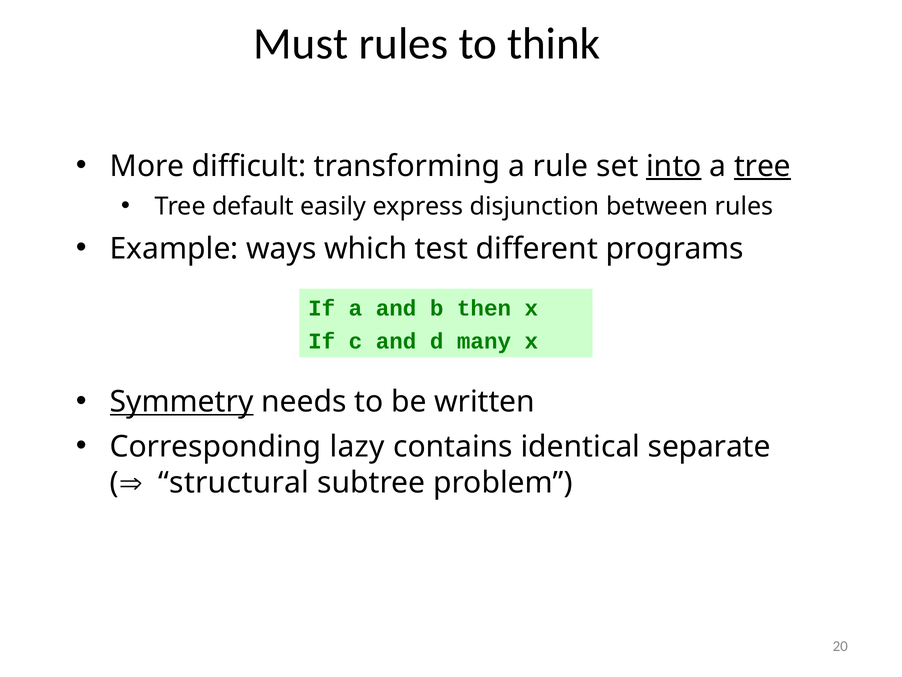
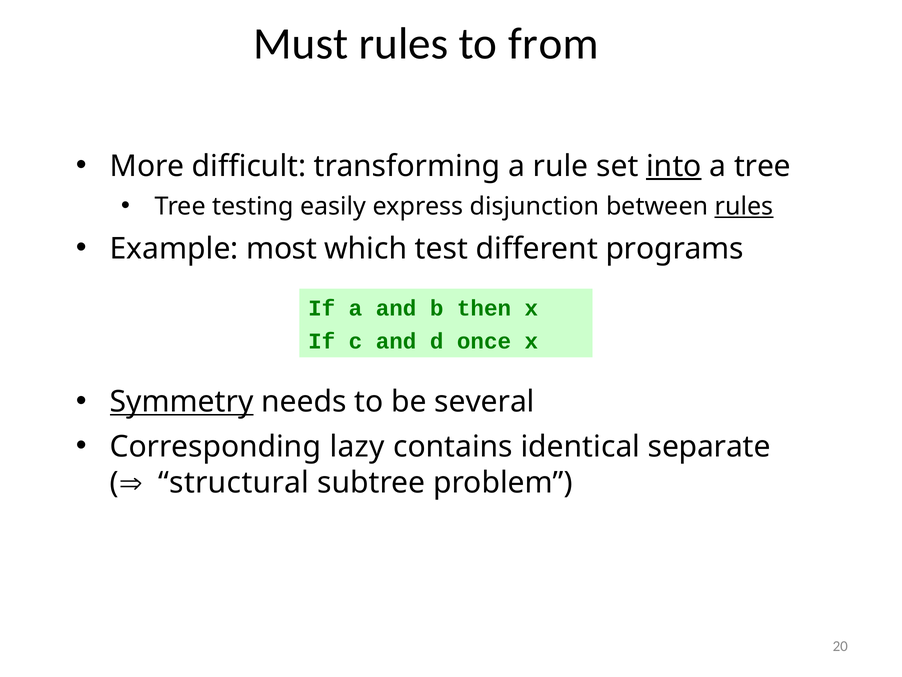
think: think -> from
tree at (763, 166) underline: present -> none
default: default -> testing
rules at (744, 206) underline: none -> present
ways: ways -> most
many: many -> once
written: written -> several
